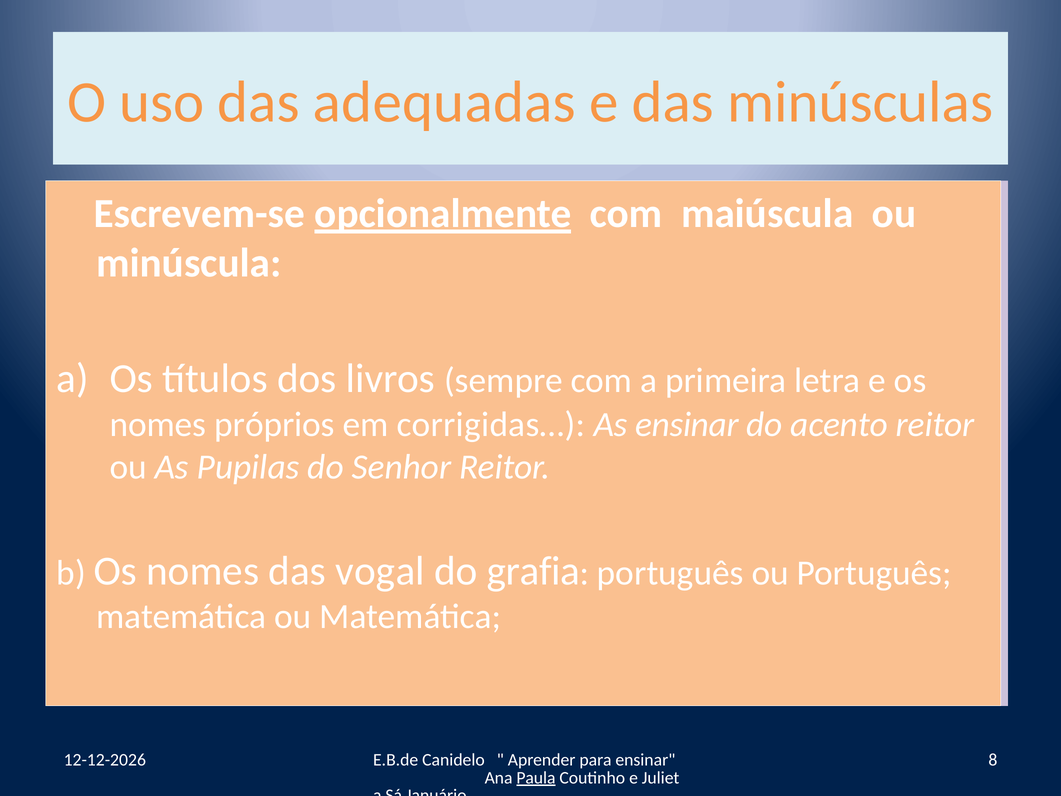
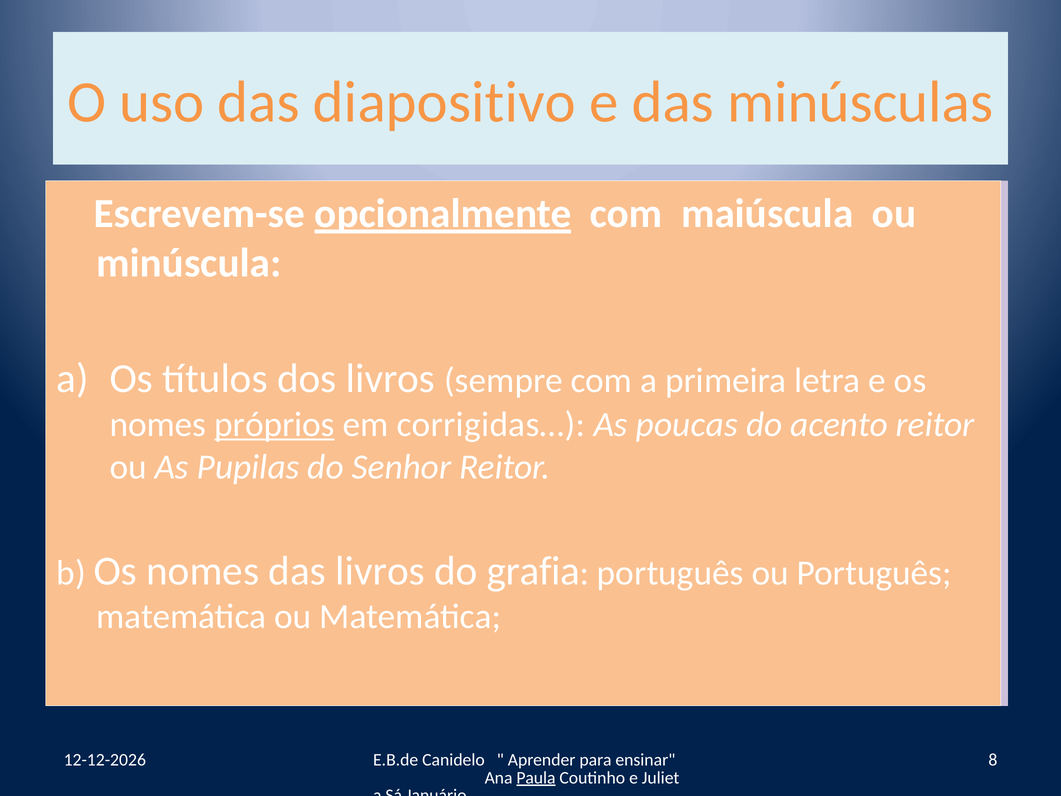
adequadas: adequadas -> diapositivo
próprios at (275, 424) underline: none -> present
As ensinar: ensinar -> poucas
vogal at (380, 571): vogal -> livros
